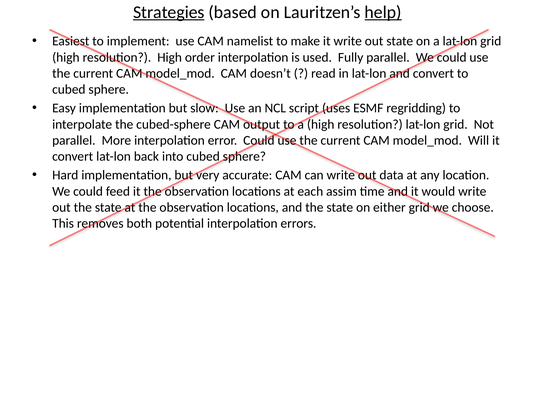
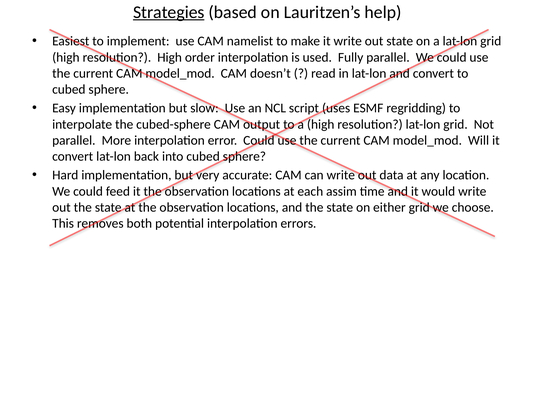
help underline: present -> none
